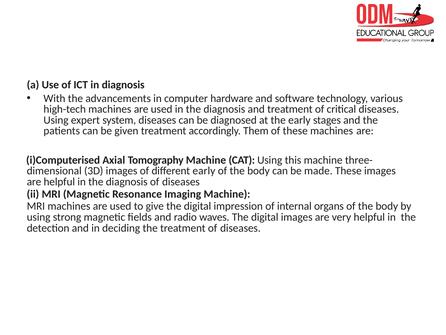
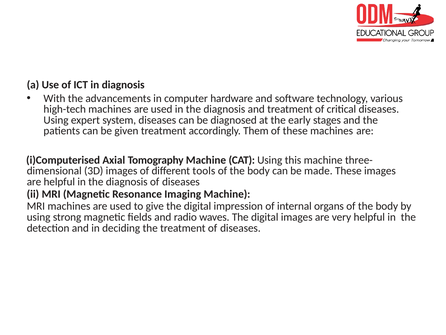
different early: early -> tools
